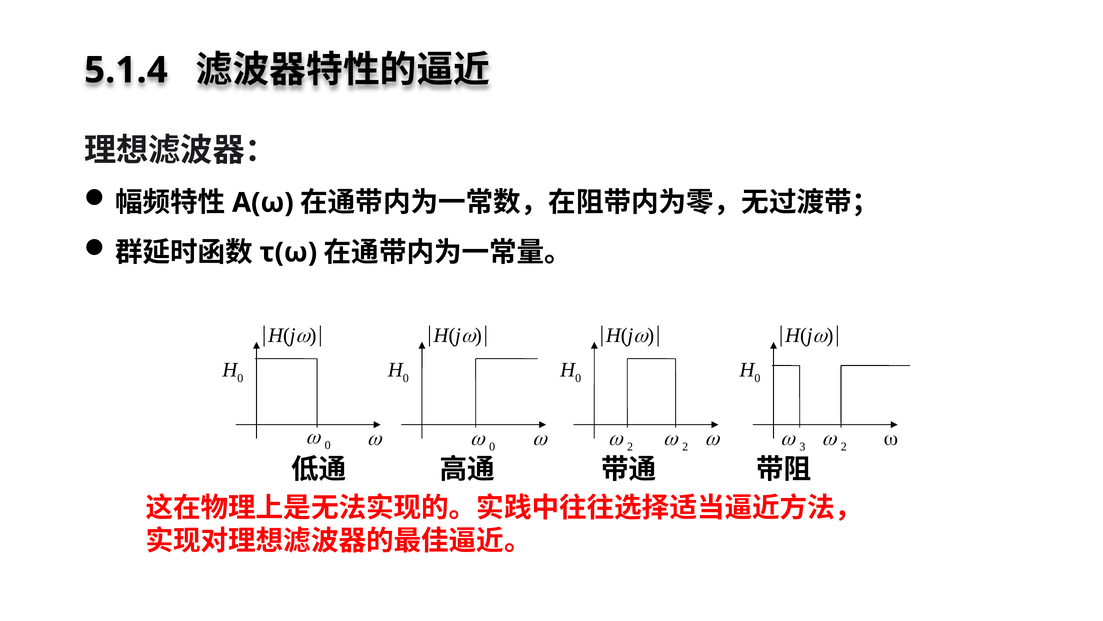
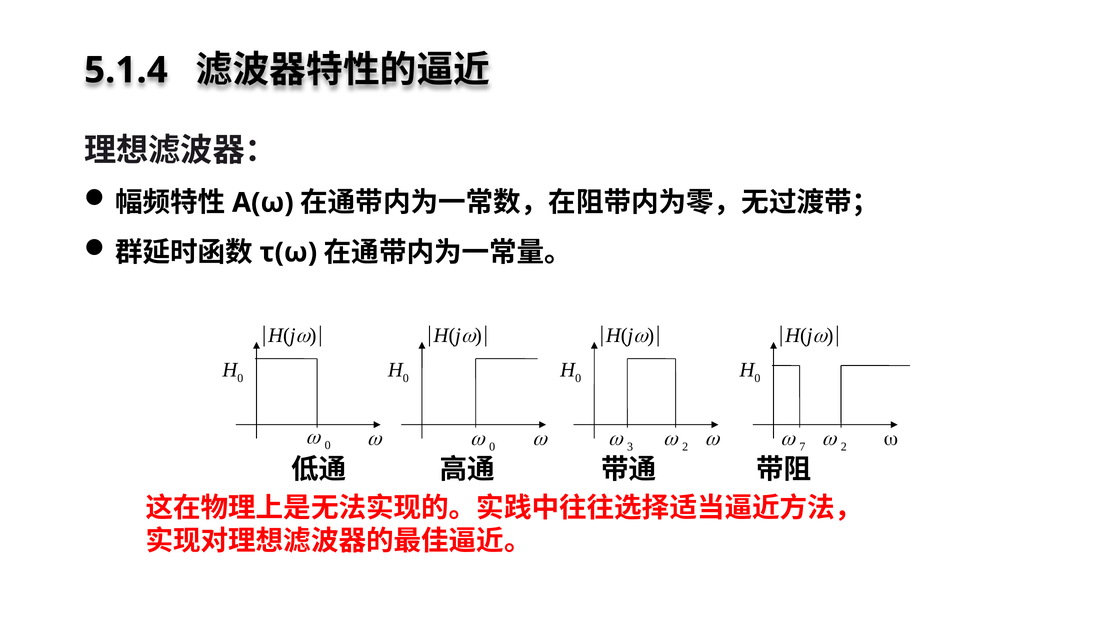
2 at (630, 446): 2 -> 3
3: 3 -> 7
